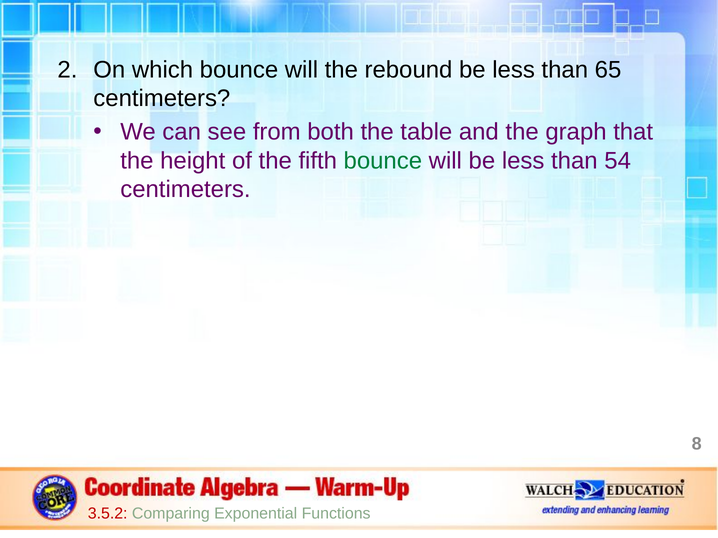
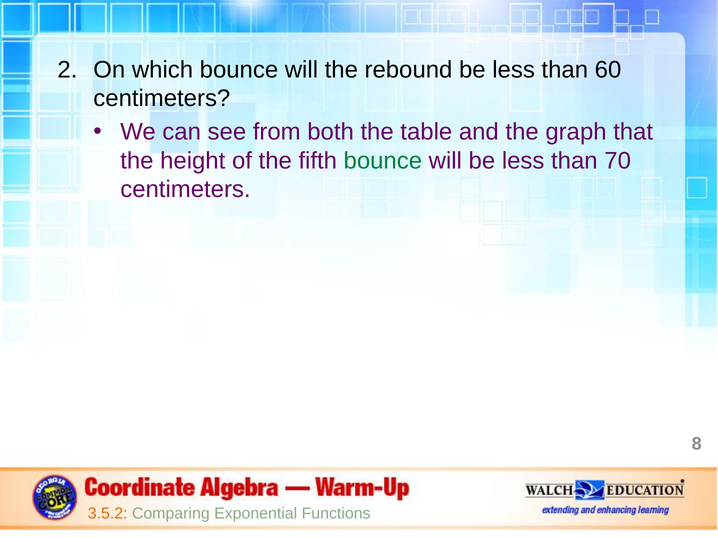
65: 65 -> 60
54: 54 -> 70
3.5.2 colour: red -> orange
